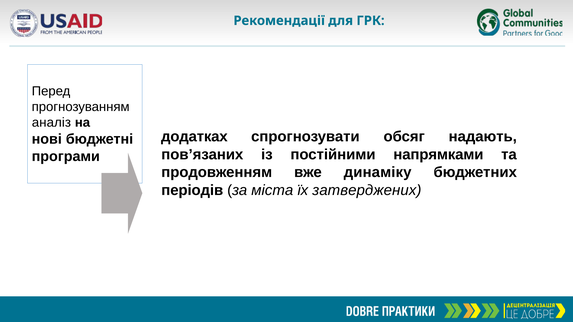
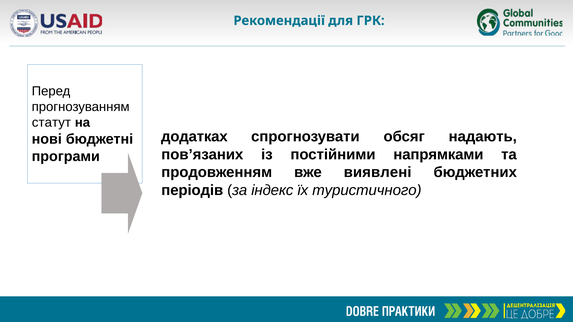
аналіз: аналіз -> статут
динаміку: динаміку -> виявлені
міста: міста -> індекс
затверджених: затверджених -> туристичного
